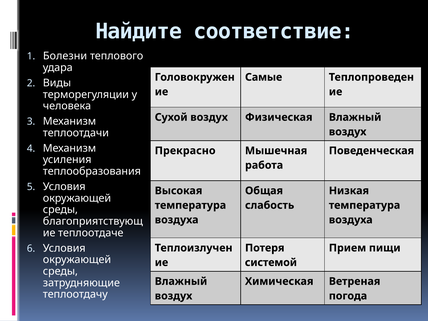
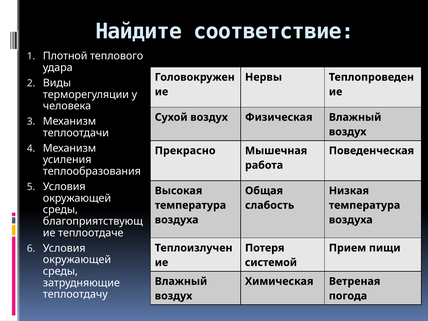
Болезни: Болезни -> Плотной
Самые: Самые -> Нервы
